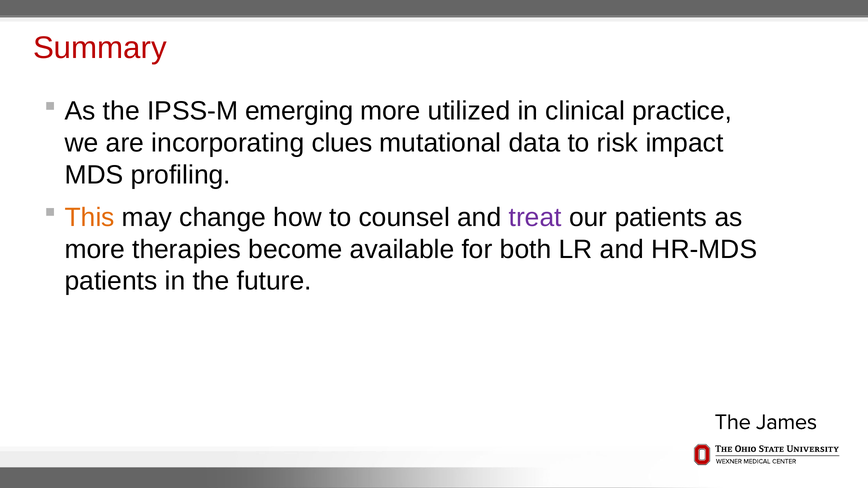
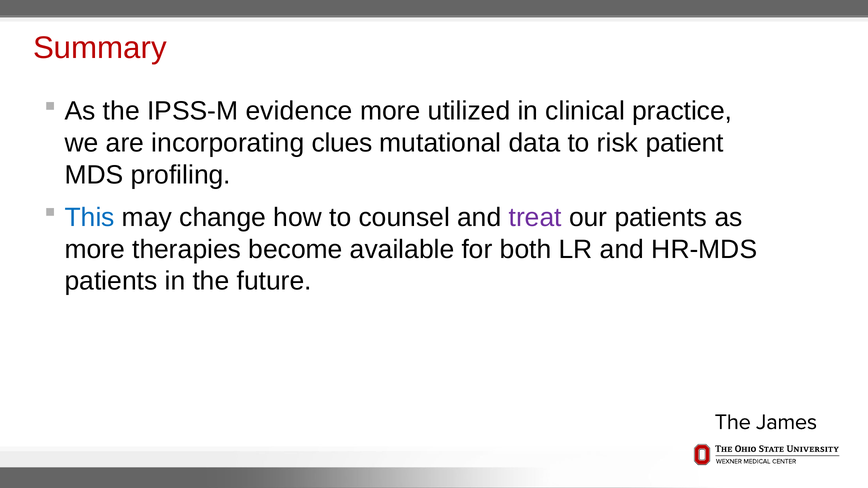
emerging: emerging -> evidence
impact: impact -> patient
This colour: orange -> blue
